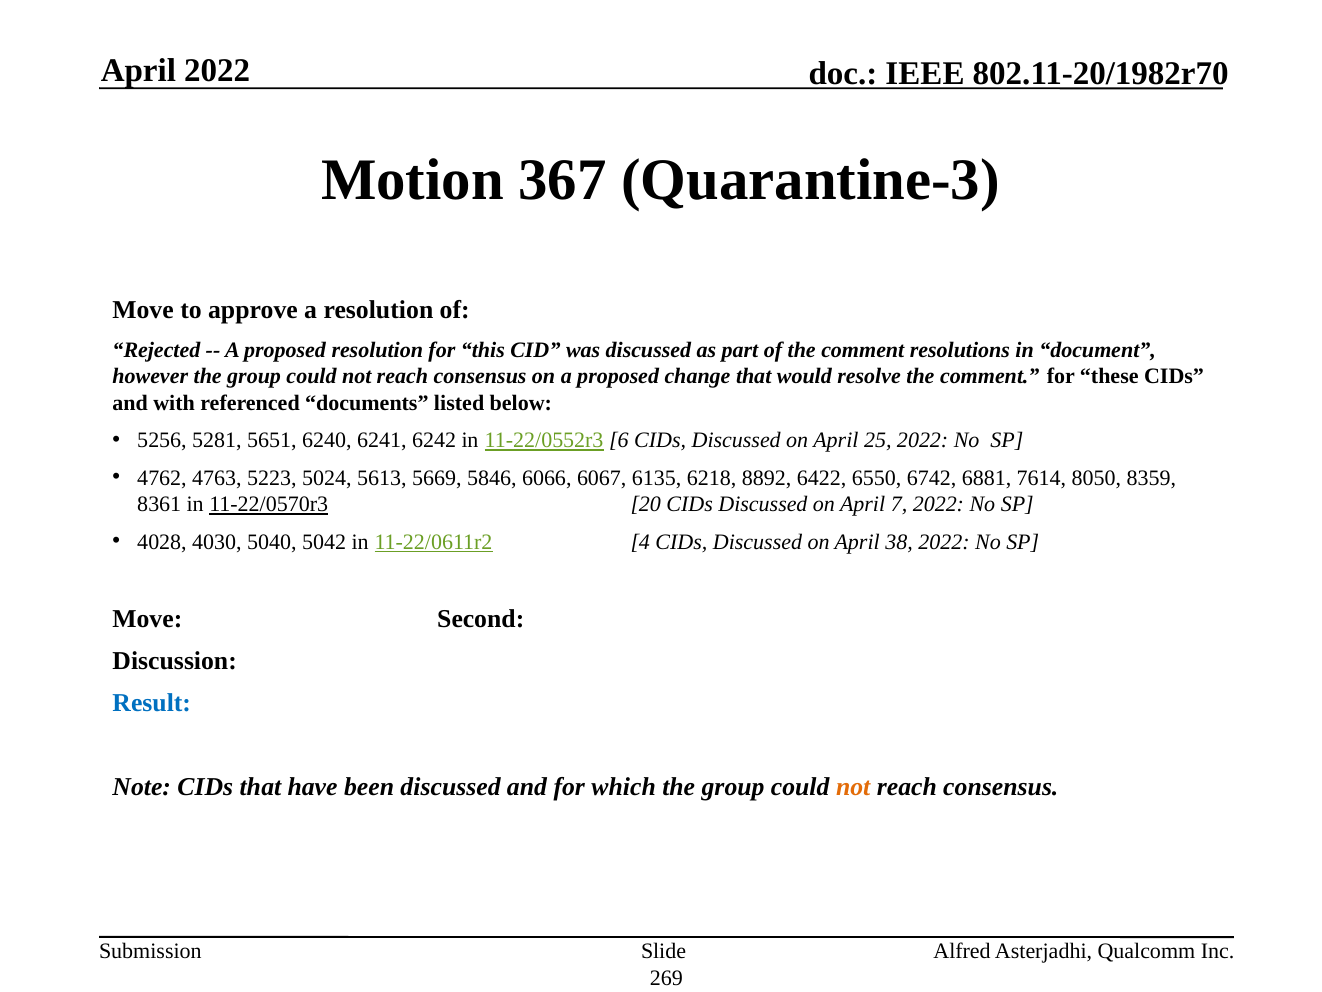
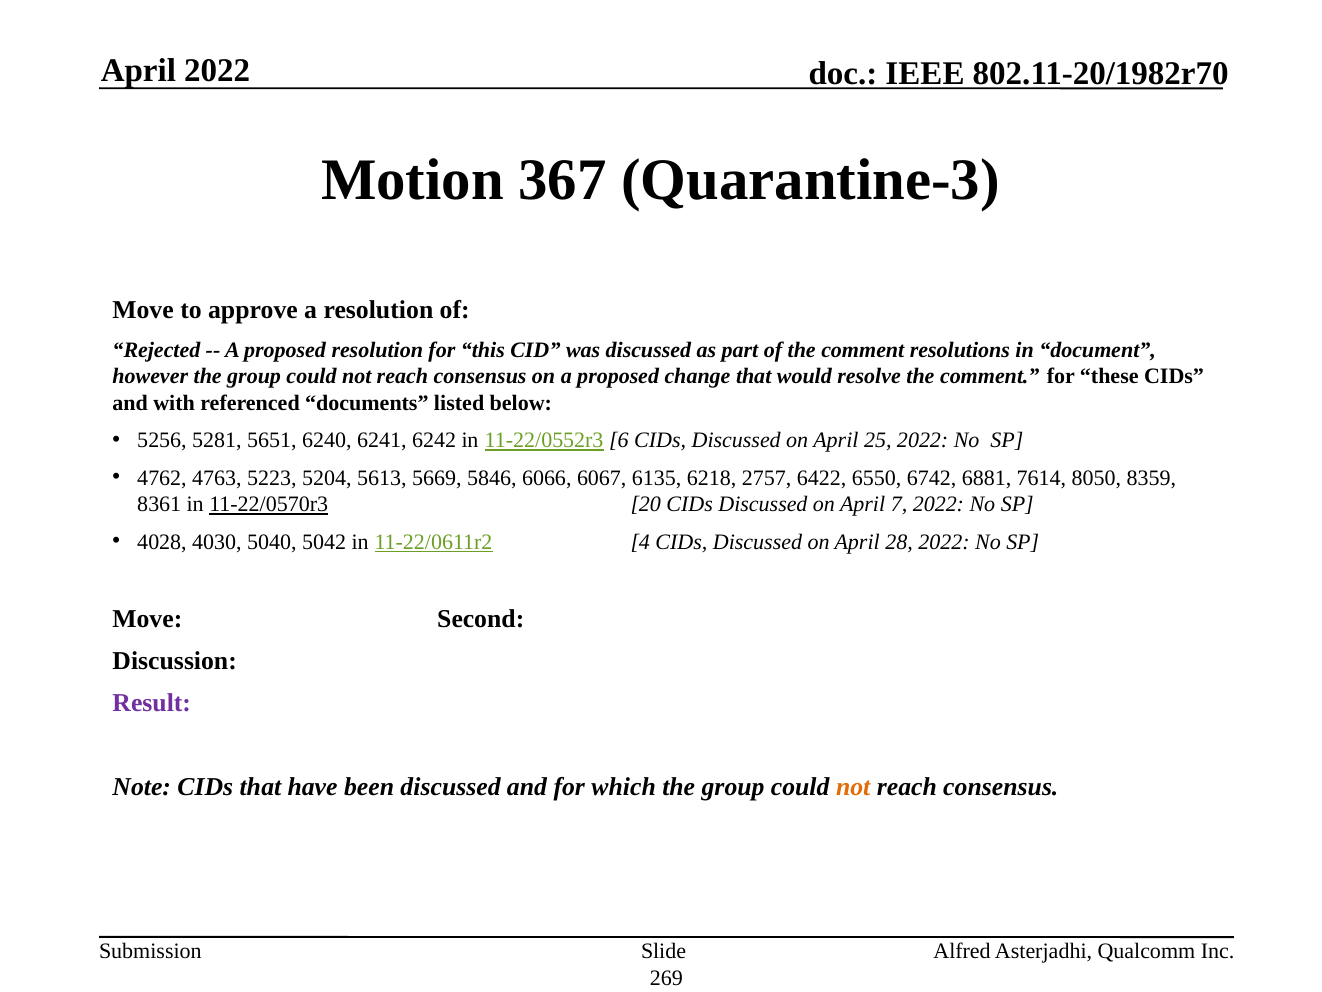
5024: 5024 -> 5204
8892: 8892 -> 2757
38: 38 -> 28
Result colour: blue -> purple
